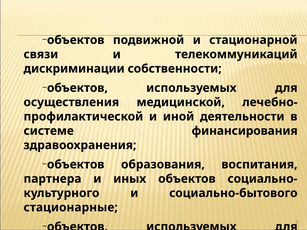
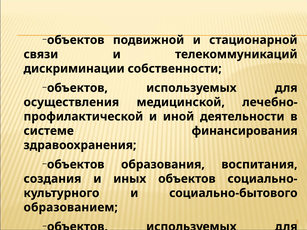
партнера: партнера -> создания
стационарные: стационарные -> образованием
